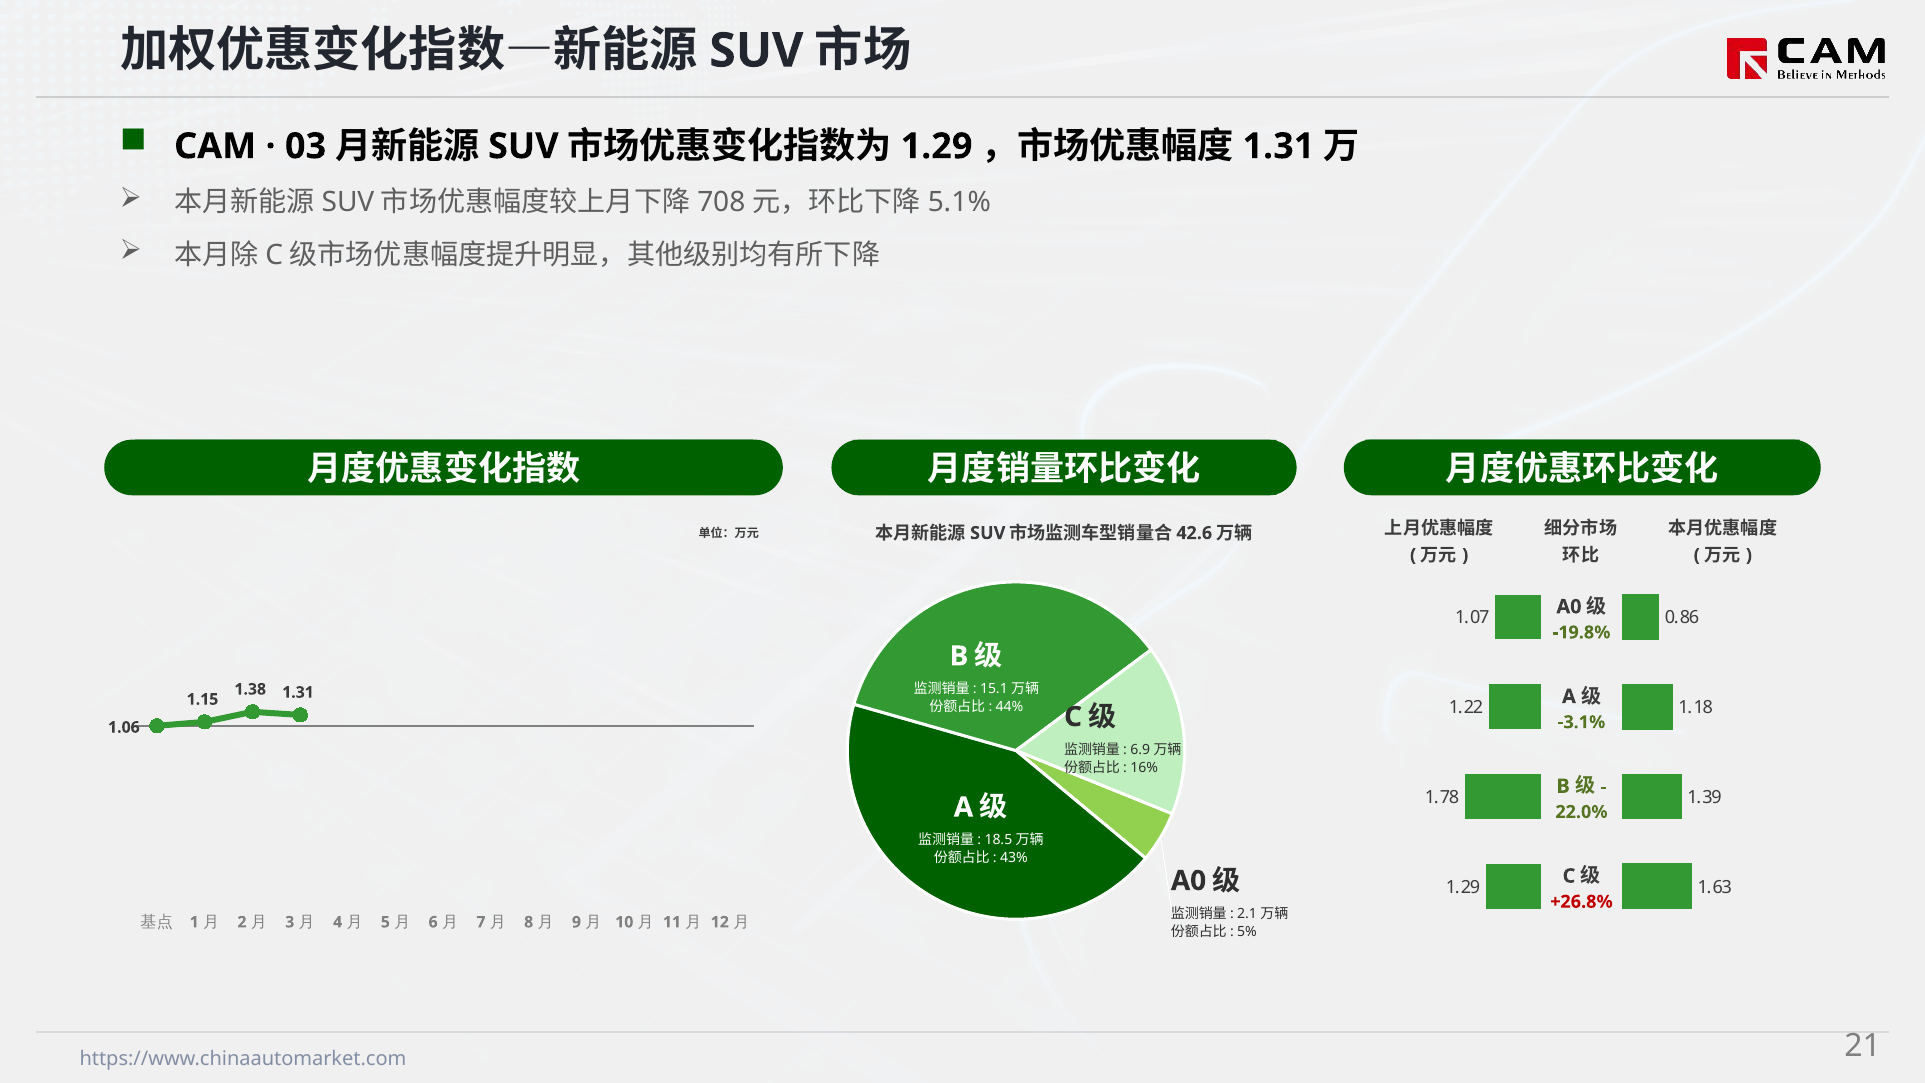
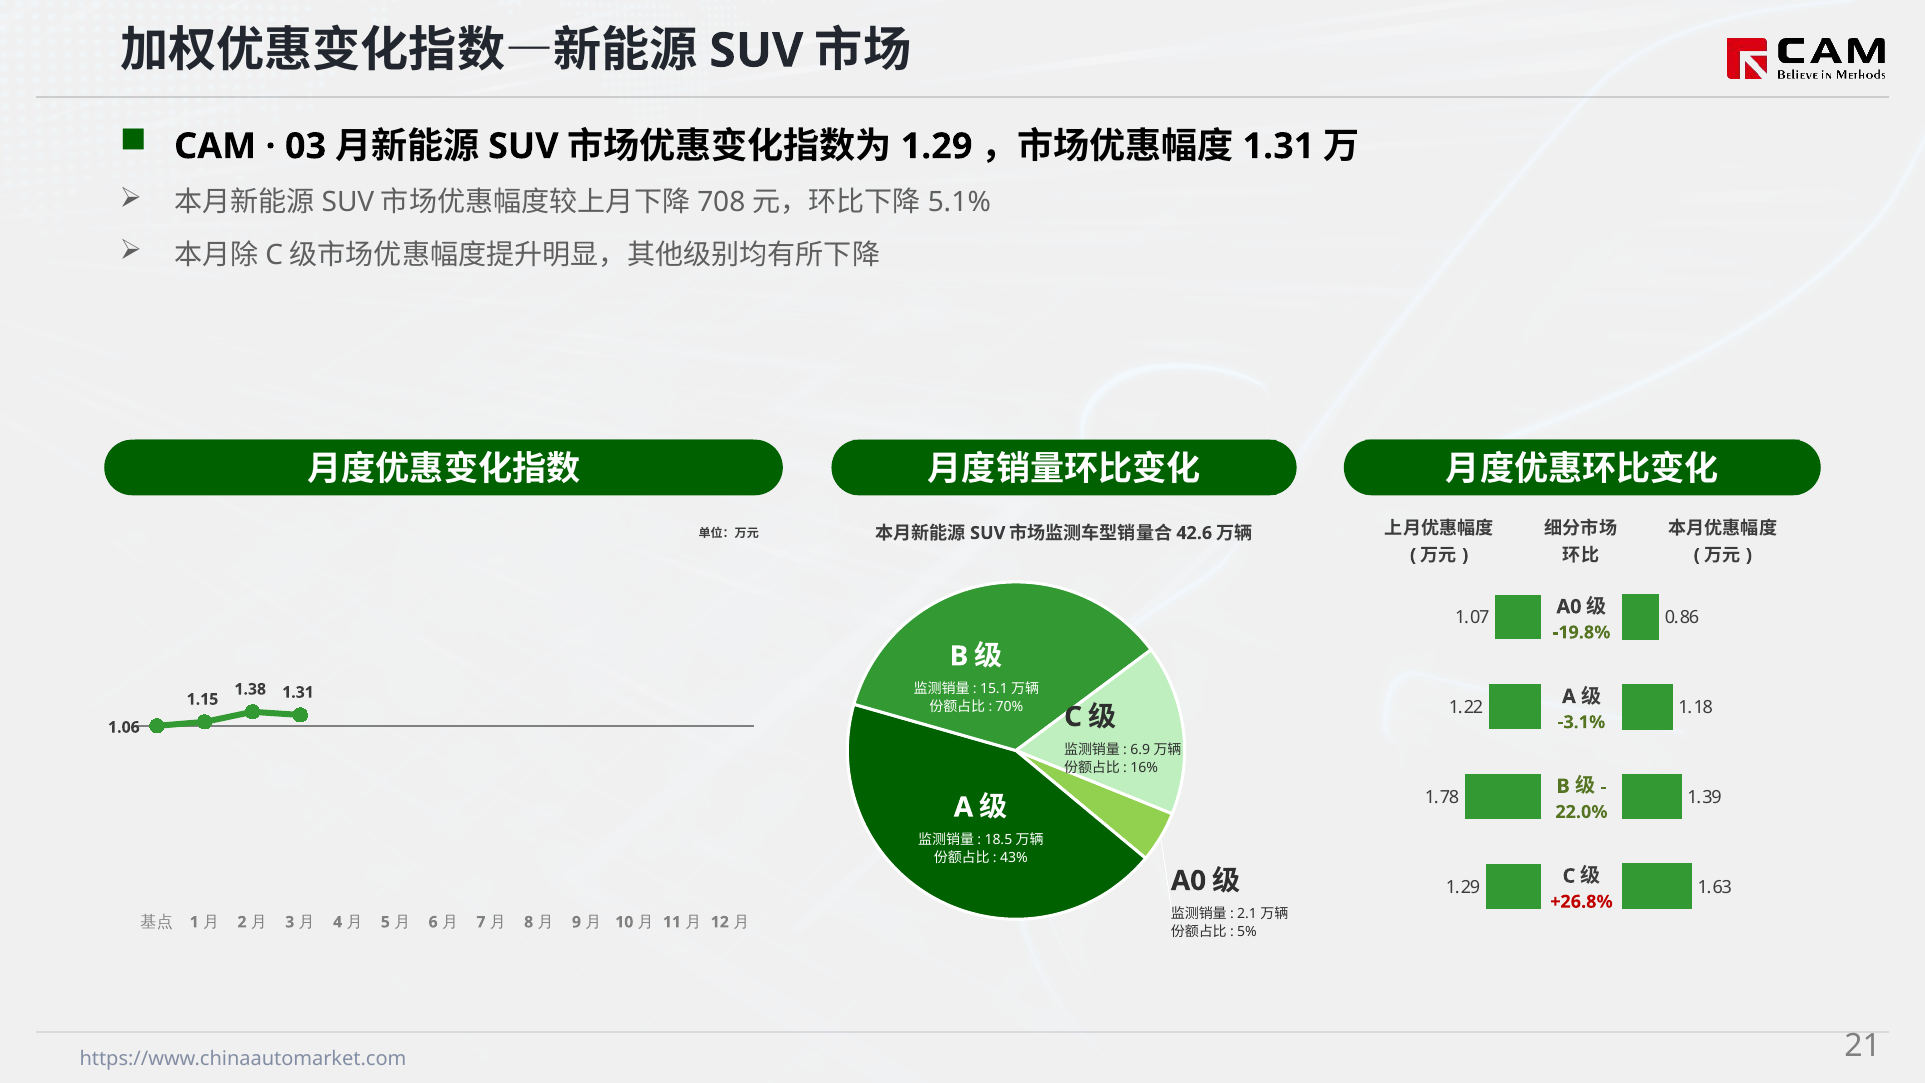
44%: 44% -> 70%
